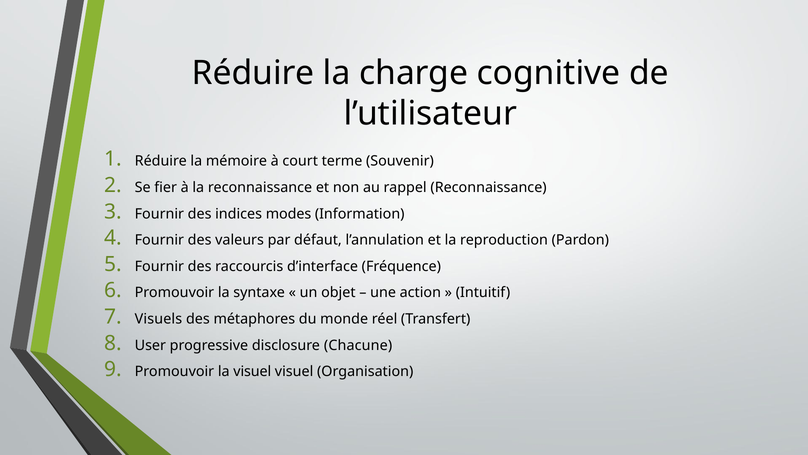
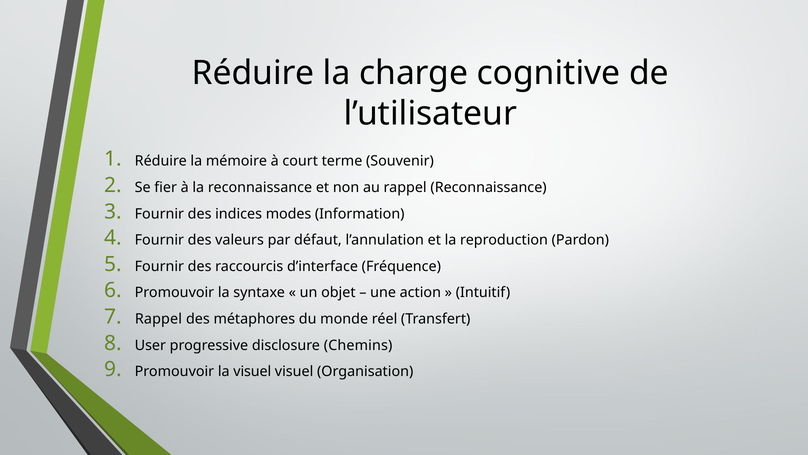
Visuels at (158, 319): Visuels -> Rappel
Chacune: Chacune -> Chemins
